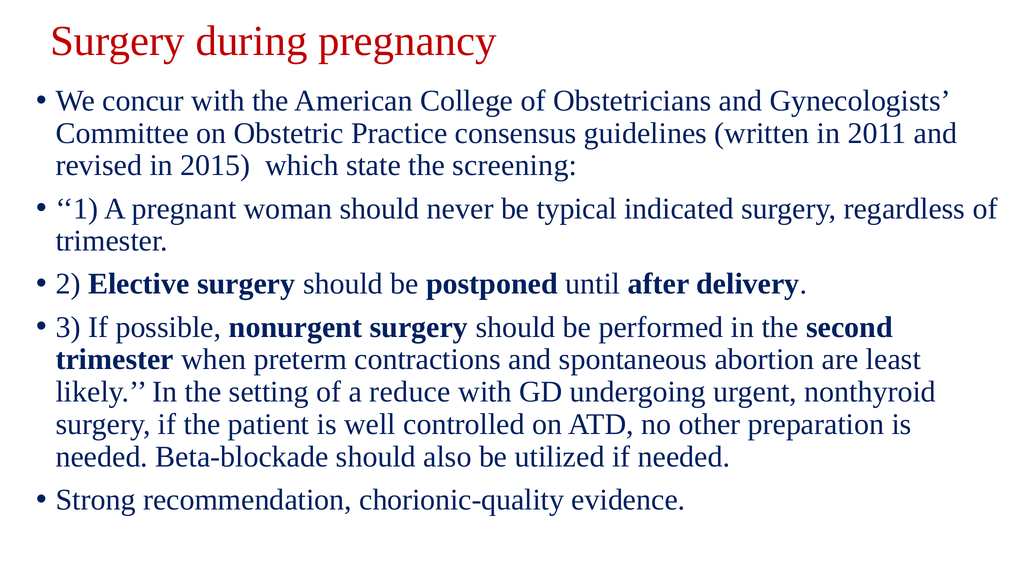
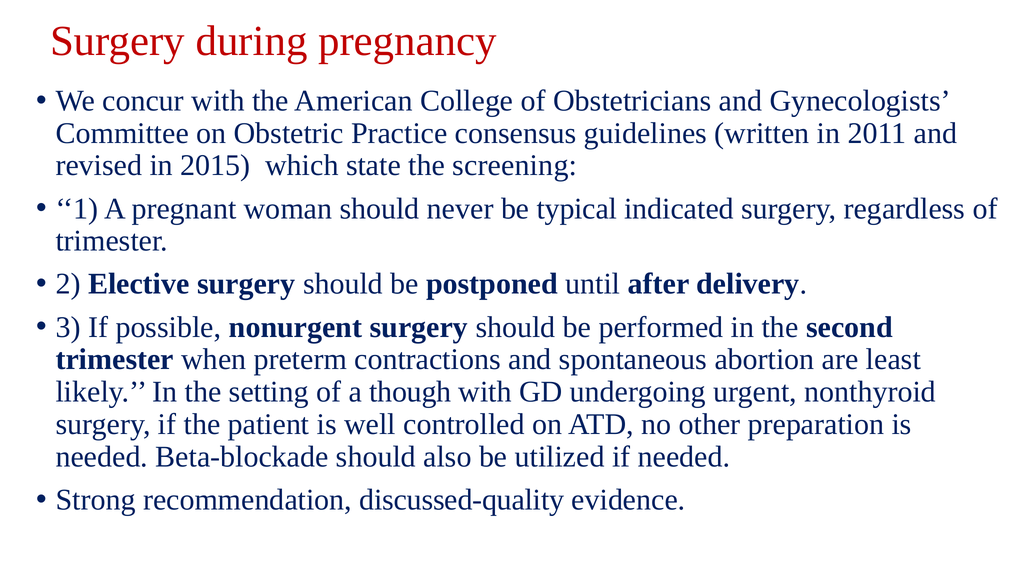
reduce: reduce -> though
chorionic-quality: chorionic-quality -> discussed-quality
